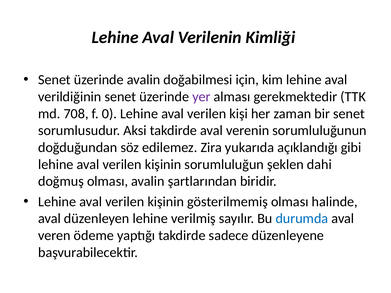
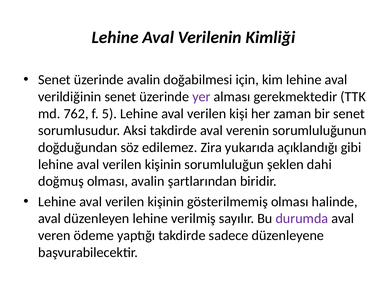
708: 708 -> 762
0: 0 -> 5
durumda colour: blue -> purple
